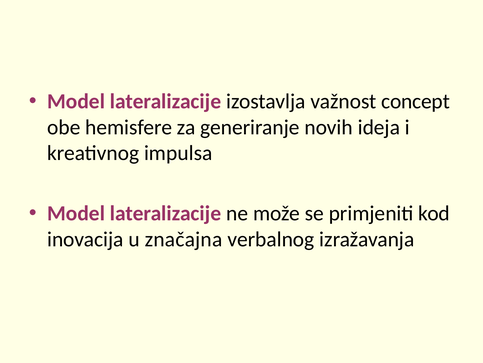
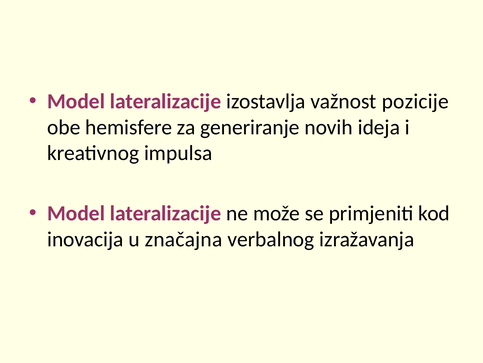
concept: concept -> pozicije
